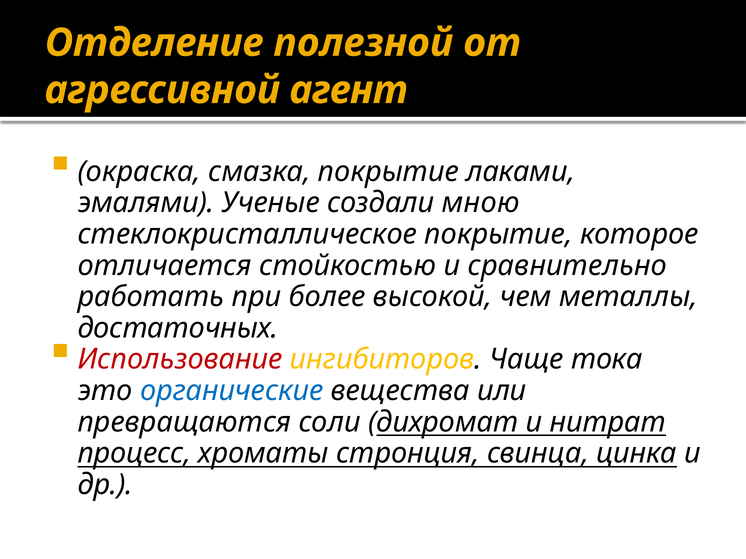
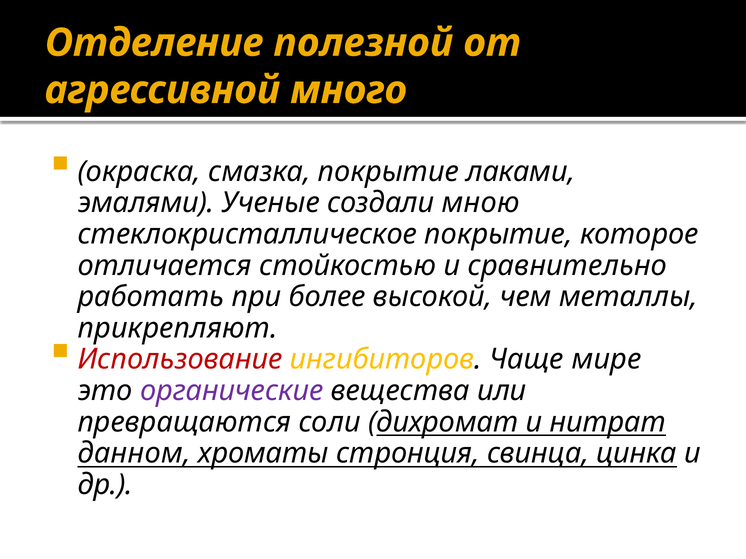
агент: агент -> много
достаточных: достаточных -> прикрепляют
тока: тока -> мире
органические colour: blue -> purple
процесс: процесс -> данном
